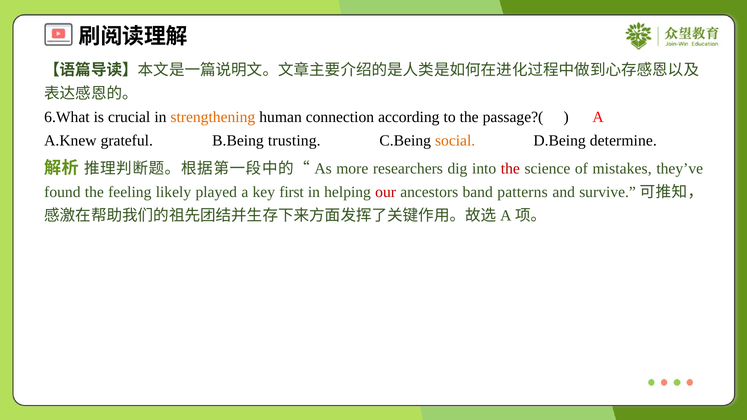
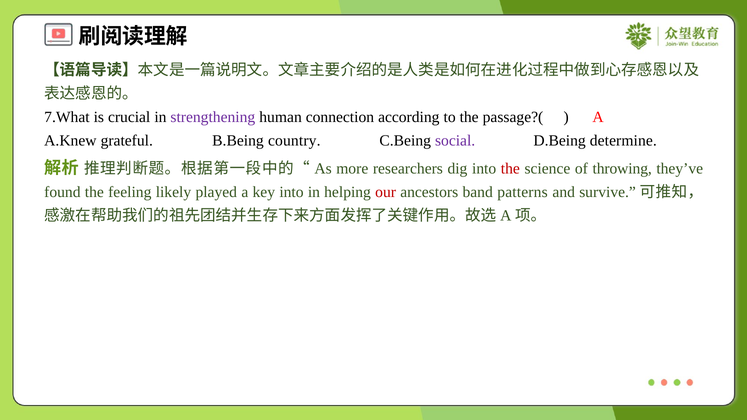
6.What: 6.What -> 7.What
strengthening colour: orange -> purple
trusting: trusting -> country
social colour: orange -> purple
mistakes: mistakes -> throwing
key first: first -> into
